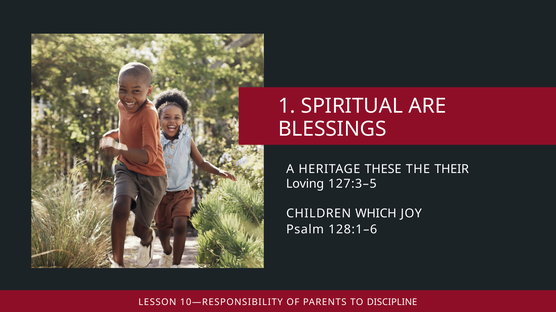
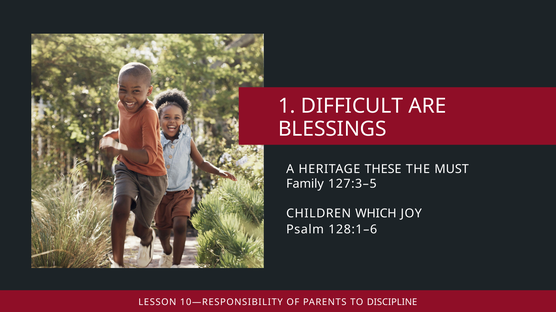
SPIRITUAL: SPIRITUAL -> DIFFICULT
THEIR: THEIR -> MUST
Loving: Loving -> Family
